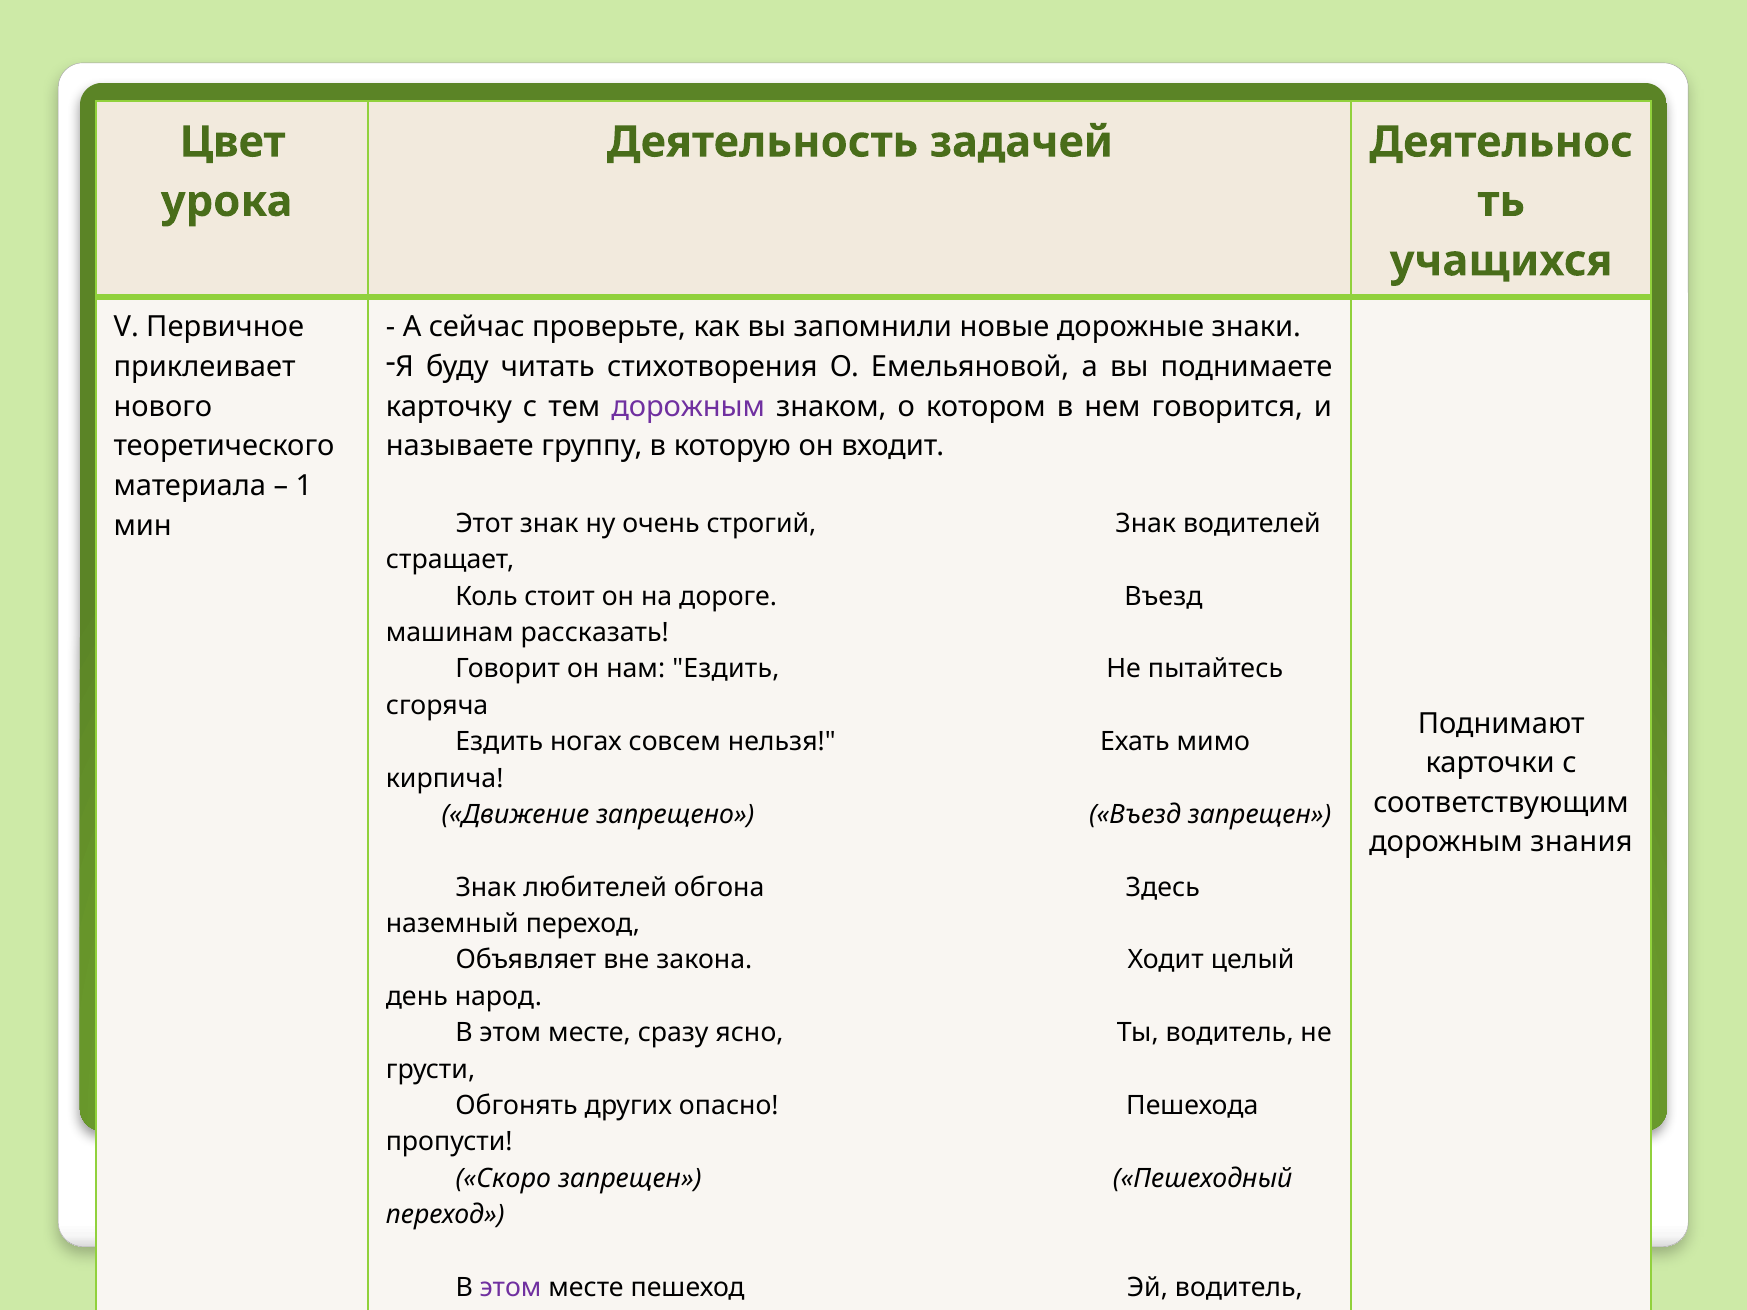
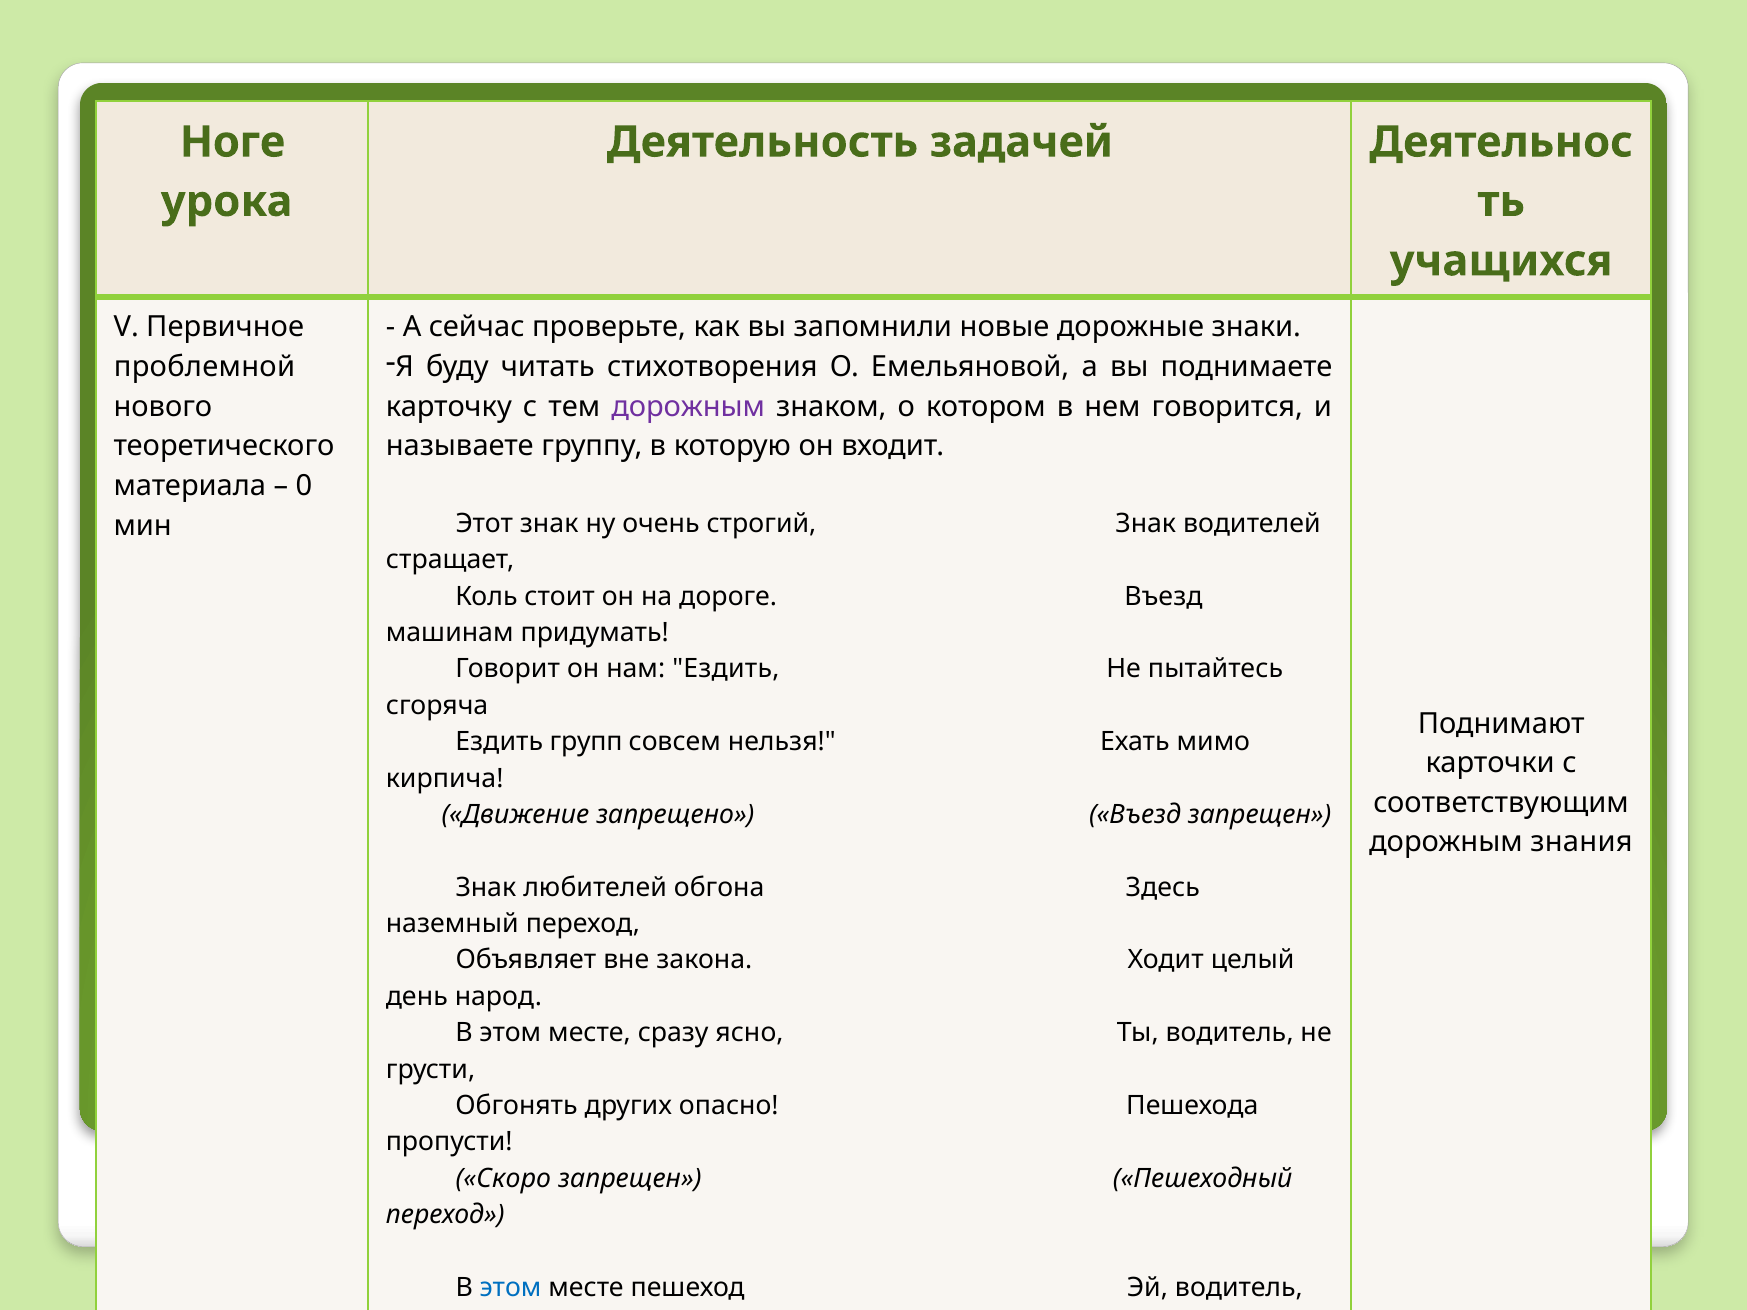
Цвет: Цвет -> Ноге
приклеивает: приклеивает -> проблемной
1: 1 -> 0
рассказать: рассказать -> придумать
ногах: ногах -> групп
этом at (510, 1288) colour: purple -> blue
